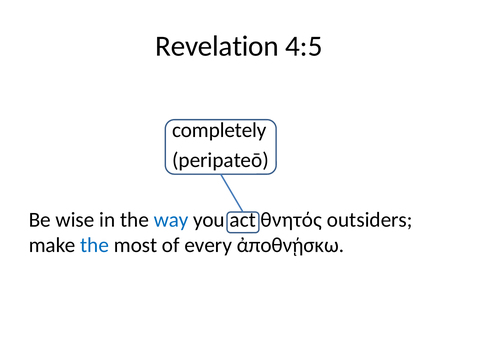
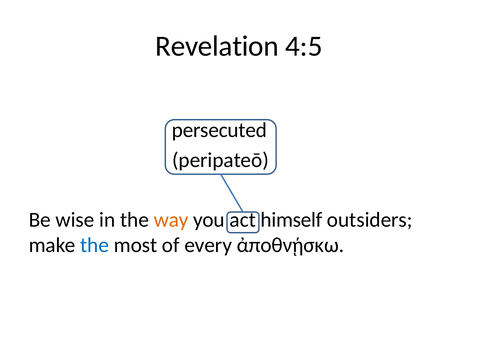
completely: completely -> persecuted
way colour: blue -> orange
θνητός: θνητός -> himself
